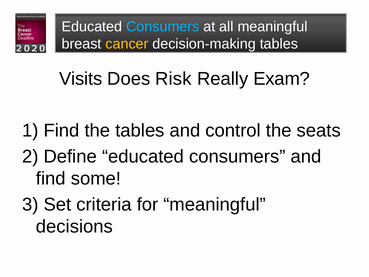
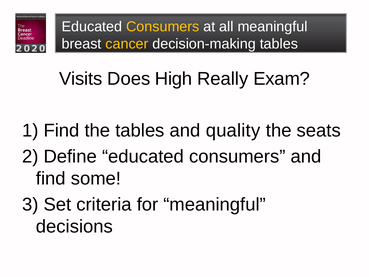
Consumers at (163, 27) colour: light blue -> yellow
Risk: Risk -> High
control: control -> quality
